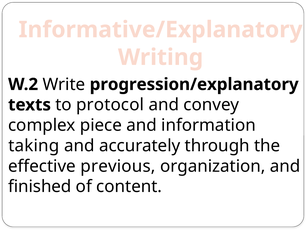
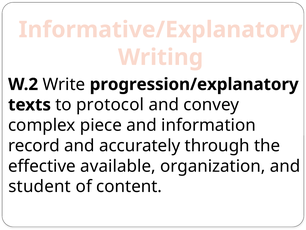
taking: taking -> record
previous: previous -> available
finished: finished -> student
